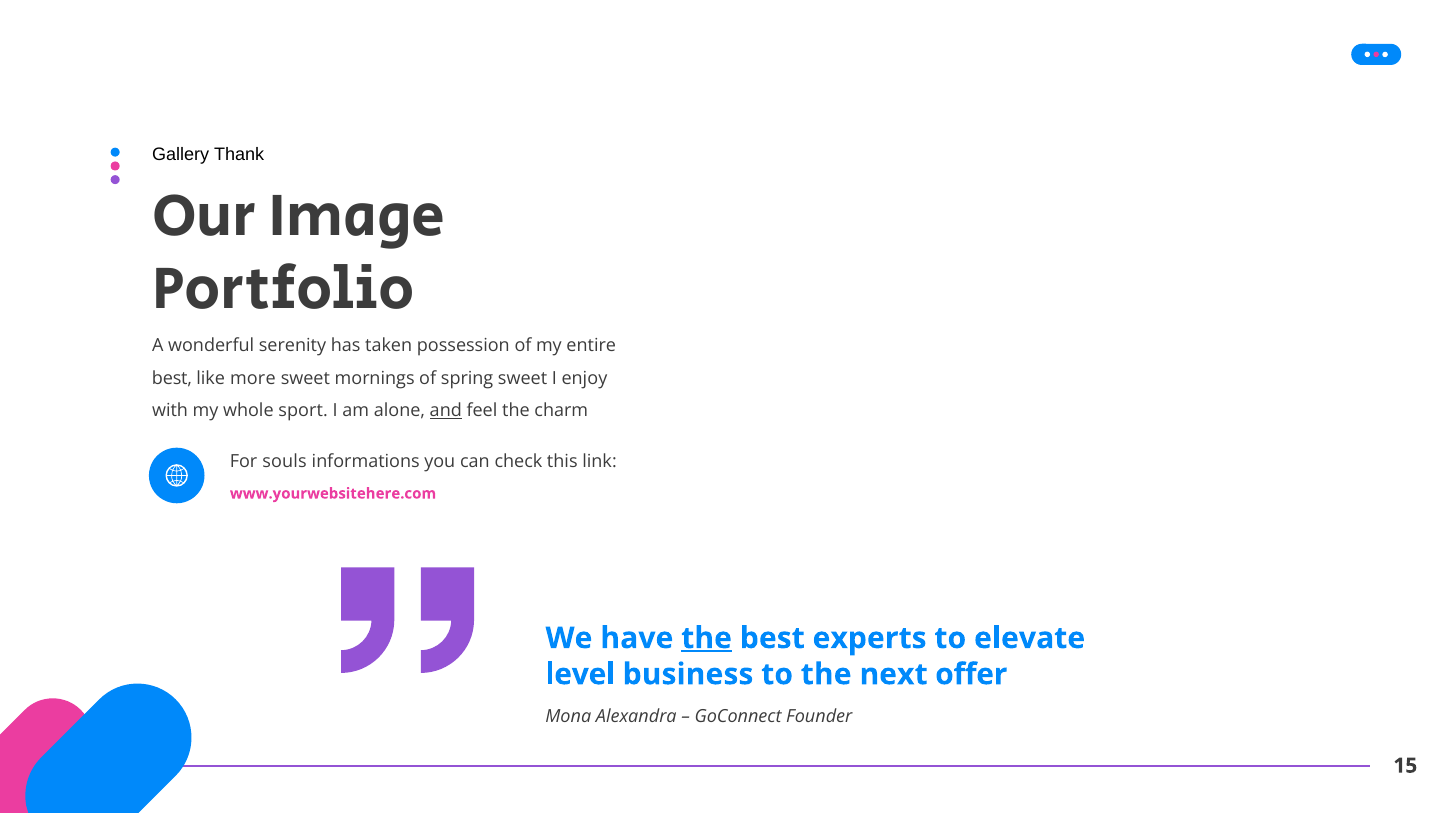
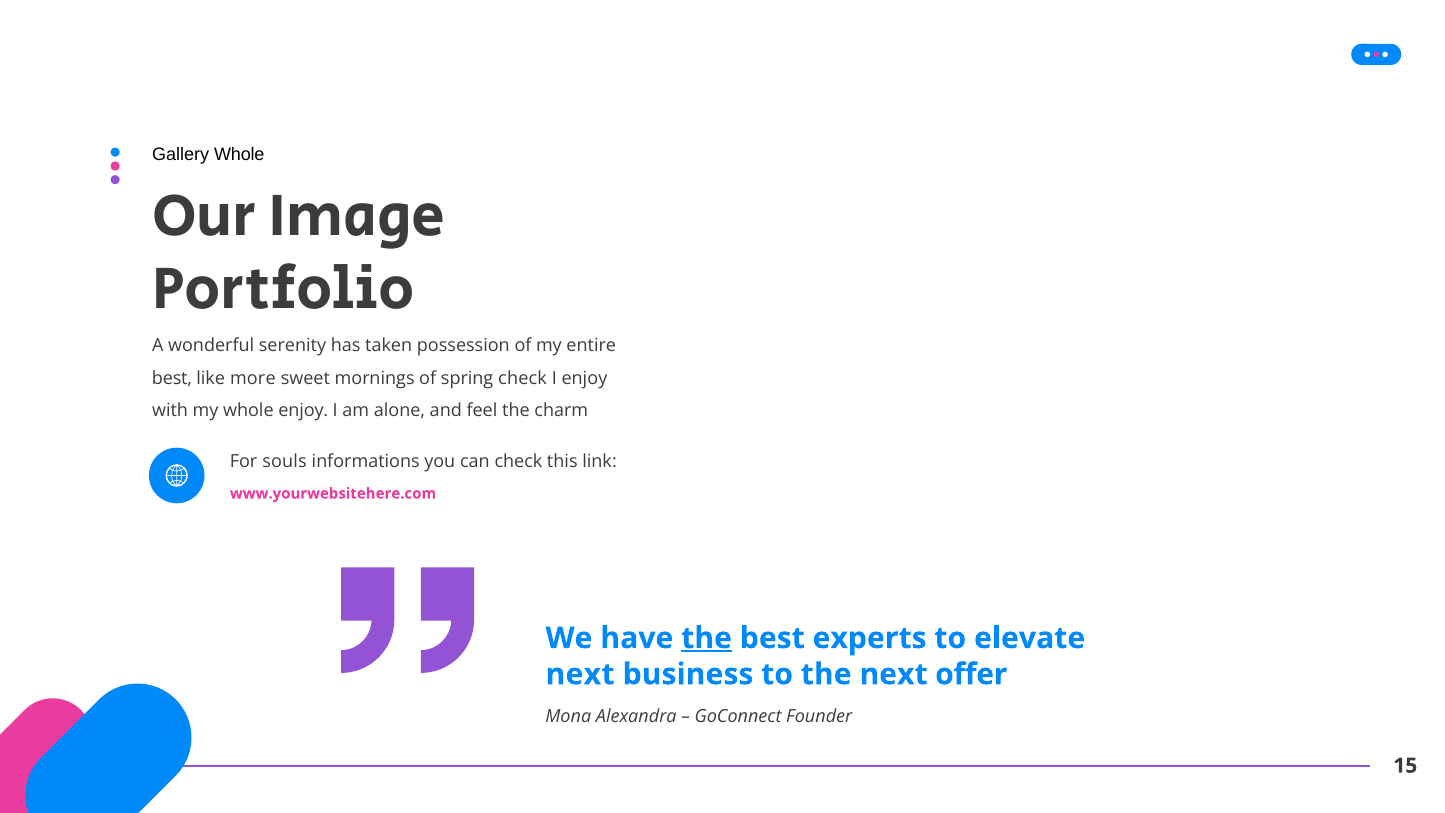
Gallery Thank: Thank -> Whole
spring sweet: sweet -> check
whole sport: sport -> enjoy
and underline: present -> none
level at (580, 674): level -> next
